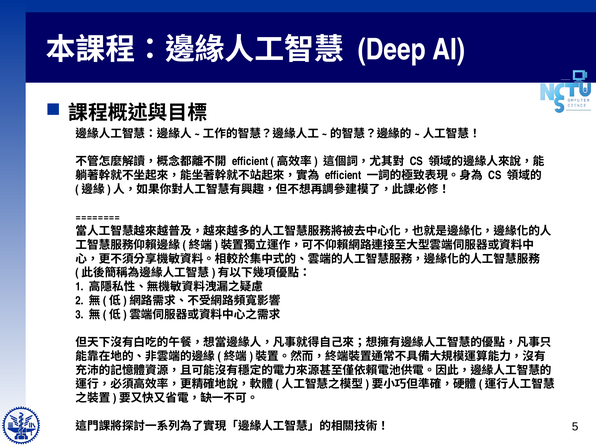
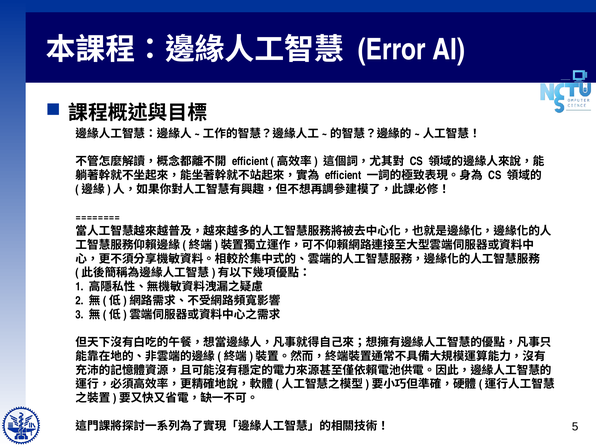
Deep: Deep -> Error
